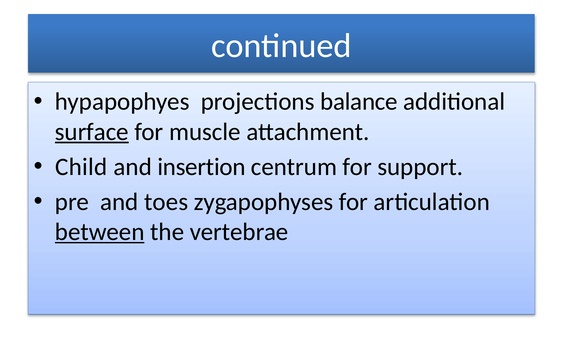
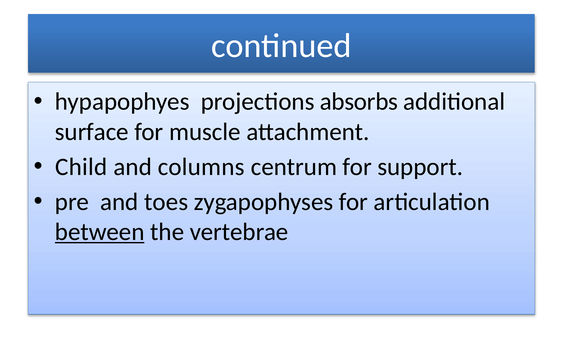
balance: balance -> absorbs
surface underline: present -> none
insertion: insertion -> columns
